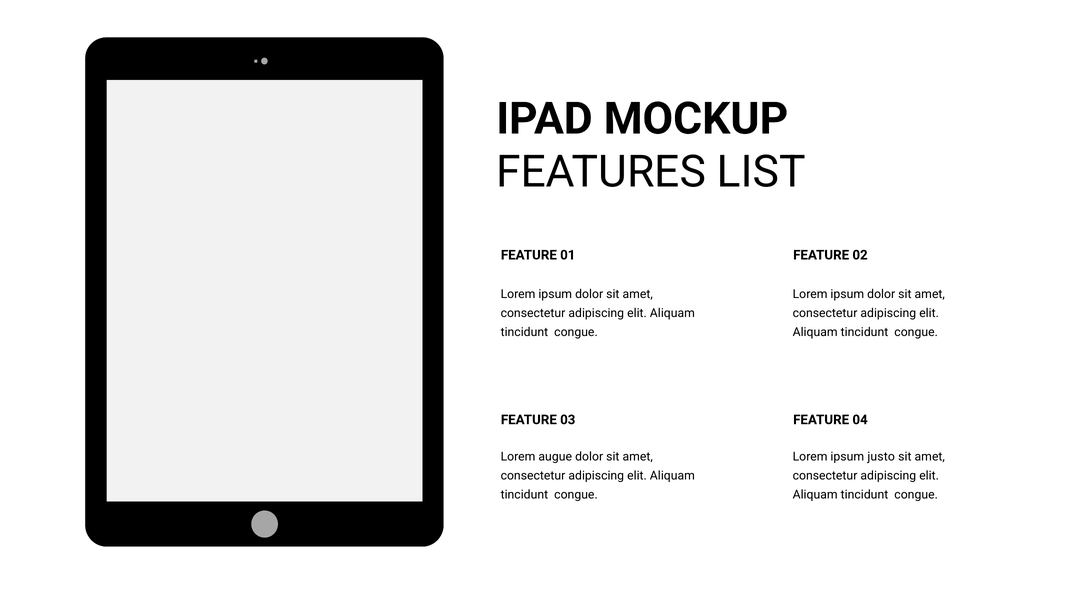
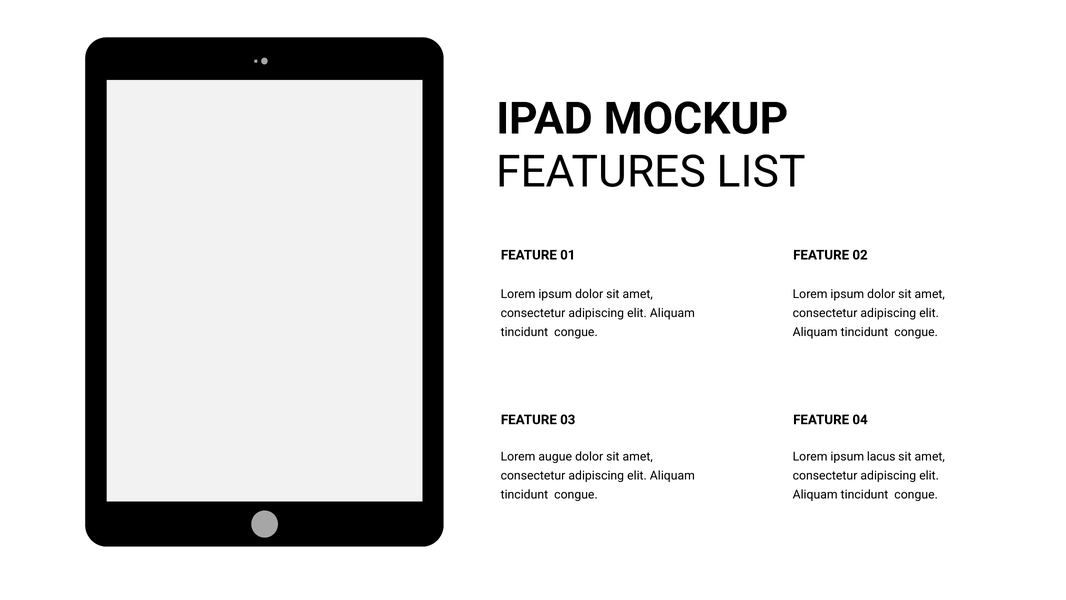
justo: justo -> lacus
